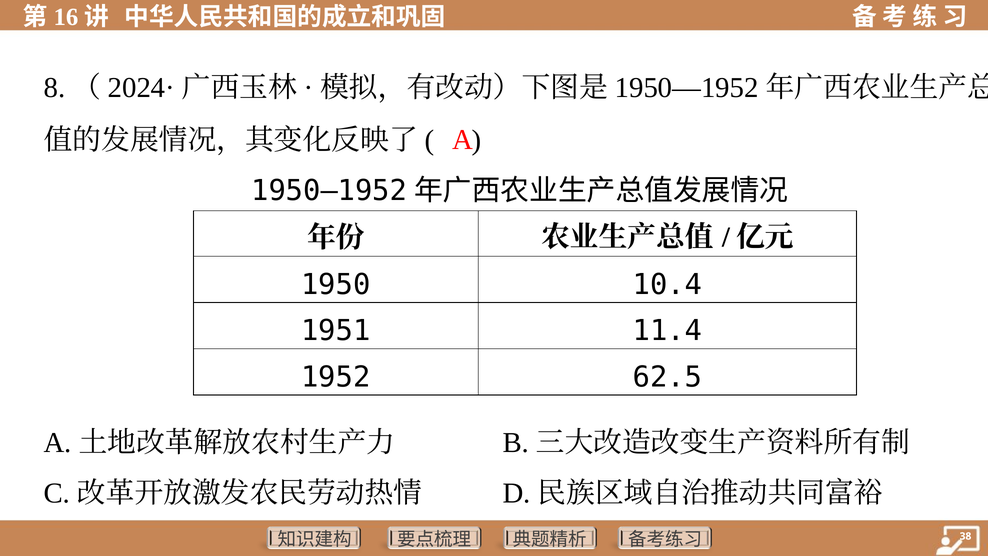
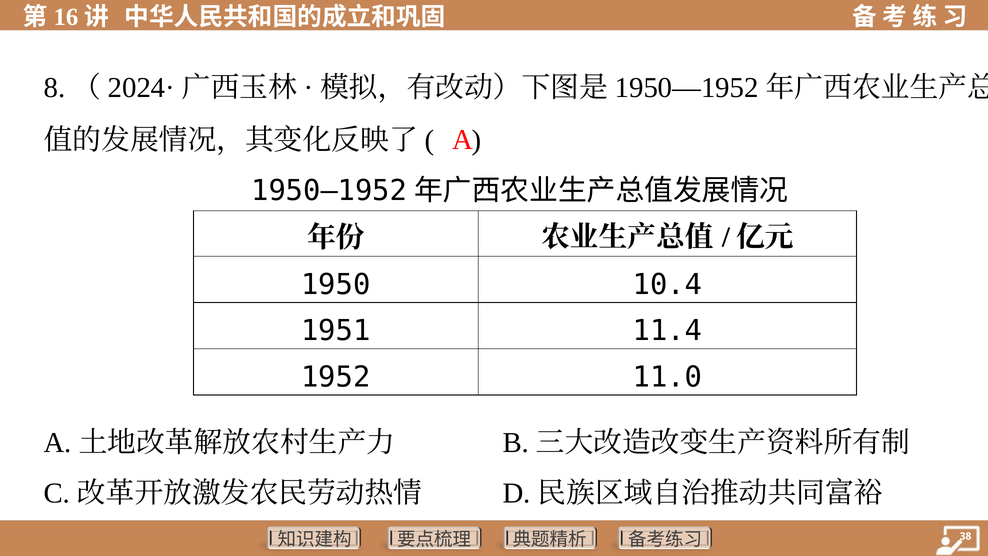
62.5: 62.5 -> 11.0
